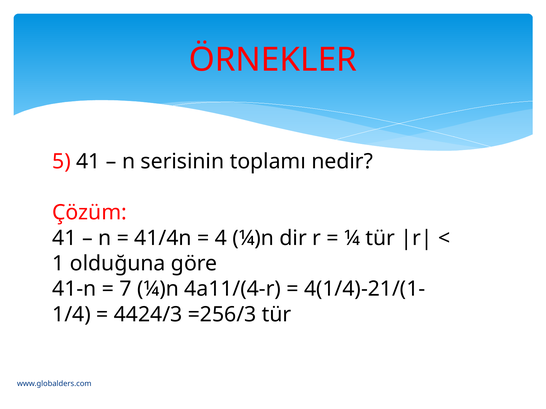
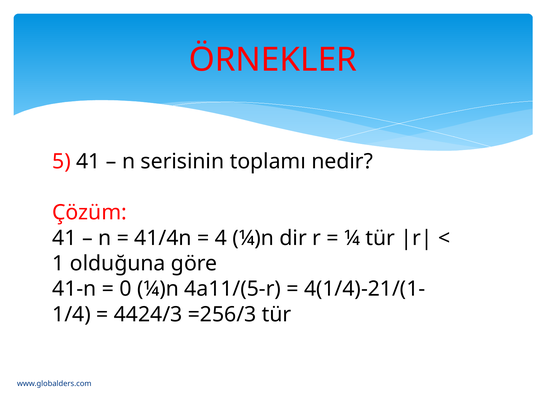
7: 7 -> 0
4a11/(4-r: 4a11/(4-r -> 4a11/(5-r
